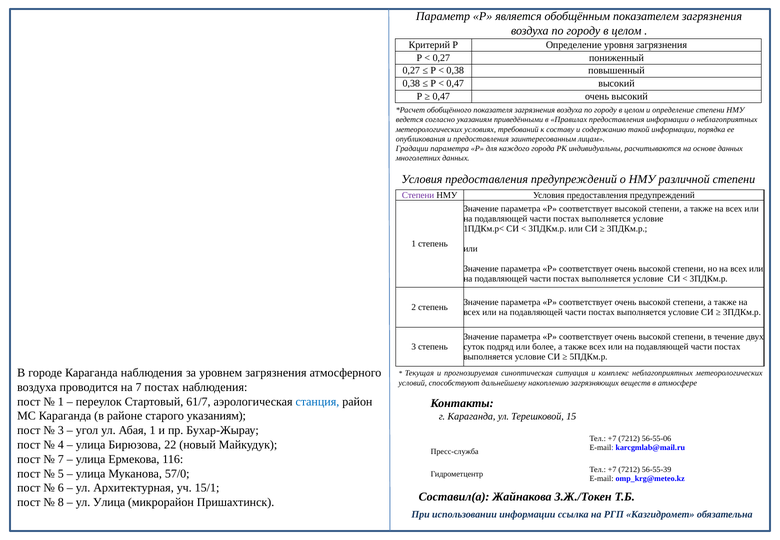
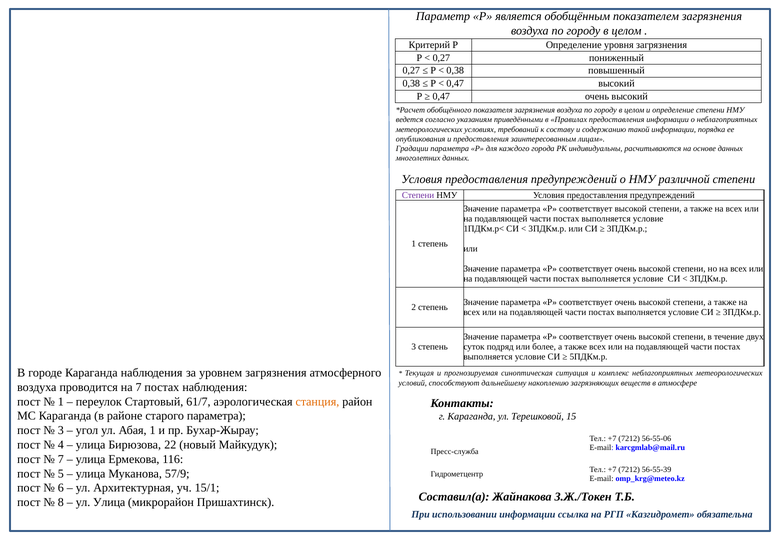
станция colour: blue -> orange
старого указаниям: указаниям -> параметра
57/0: 57/0 -> 57/9
